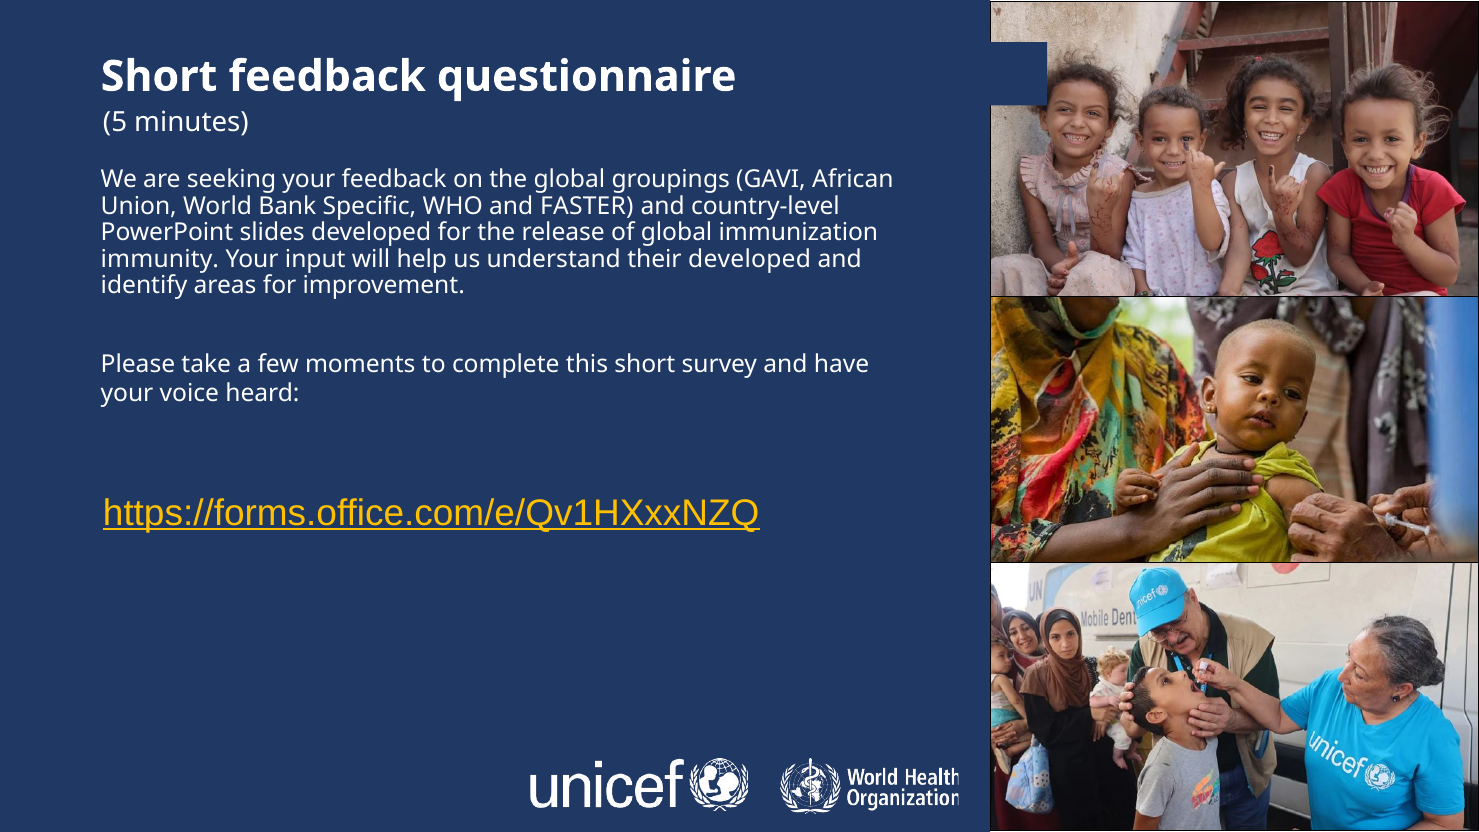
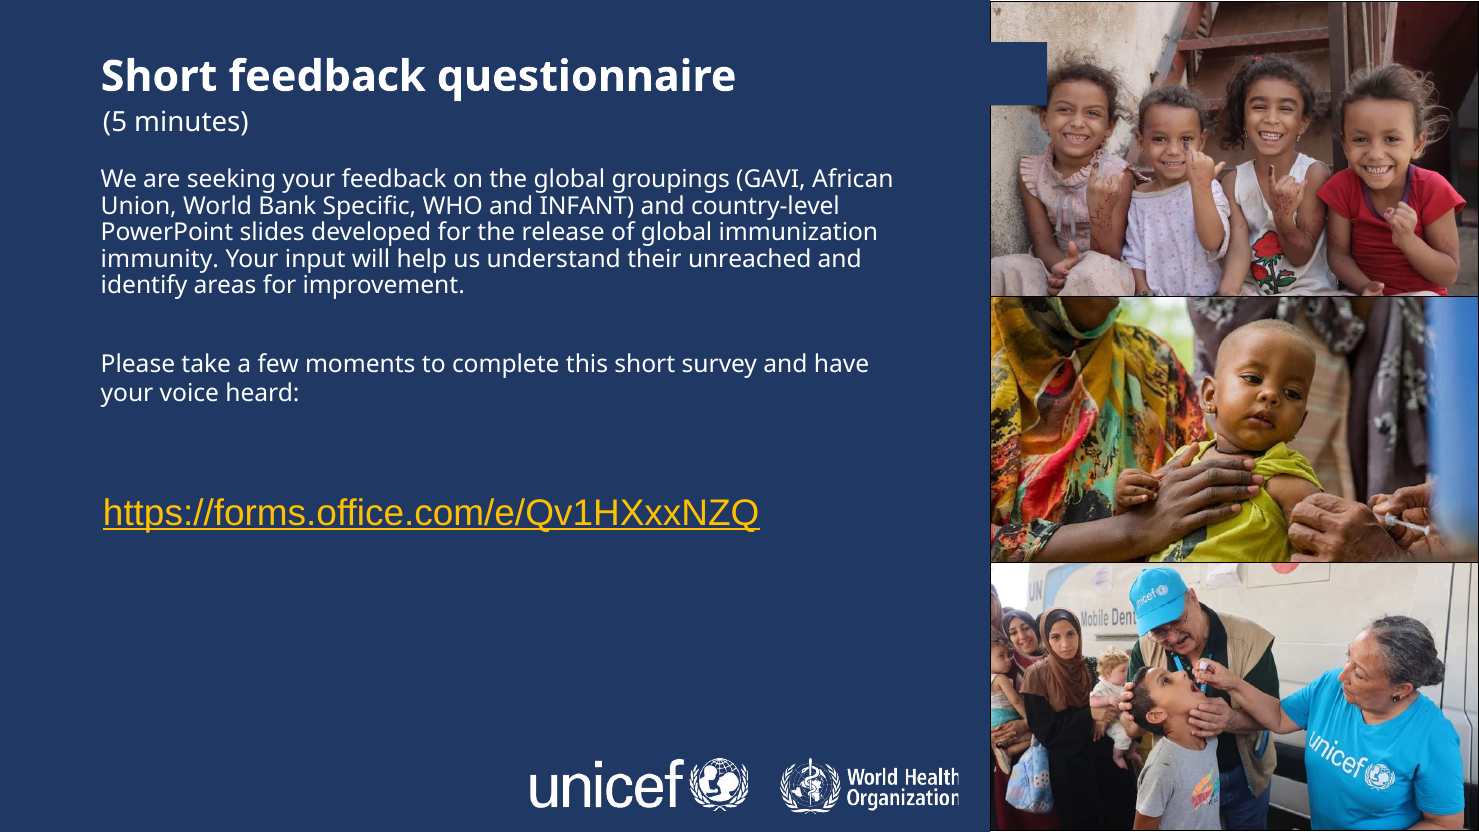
FASTER: FASTER -> INFANT
their developed: developed -> unreached
